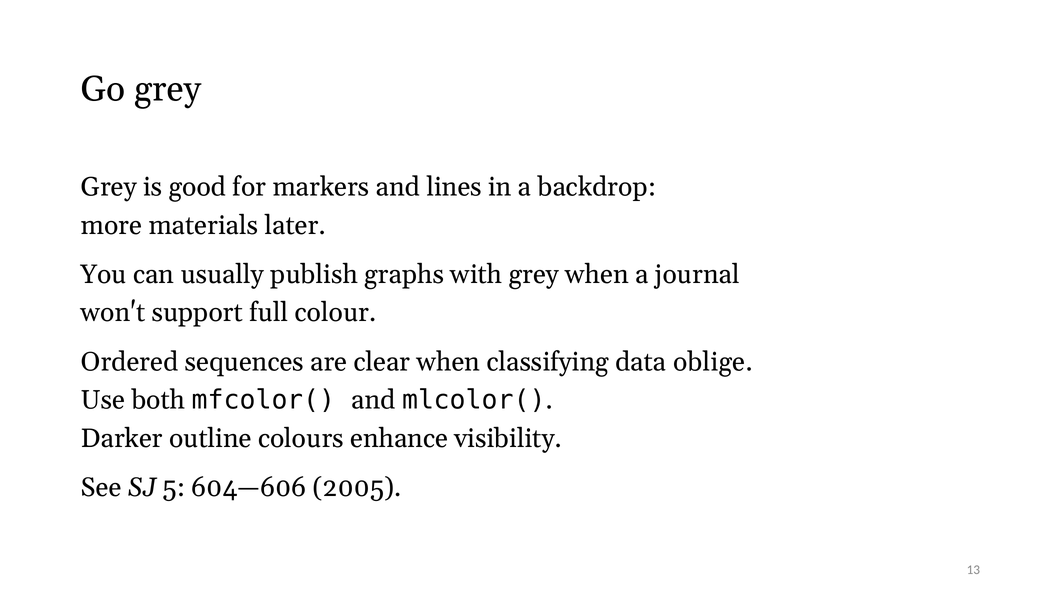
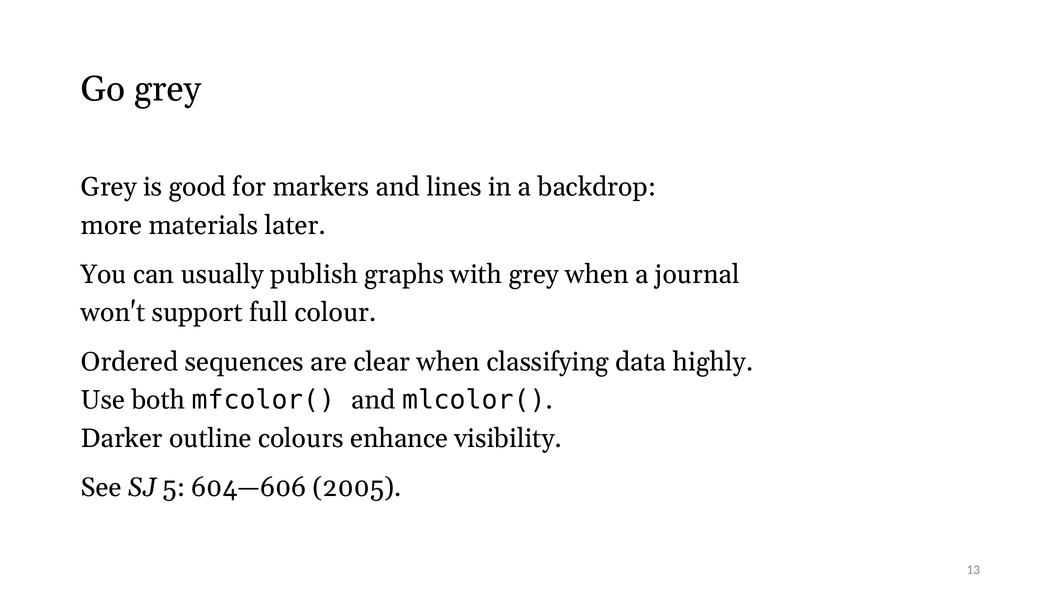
oblige: oblige -> highly
